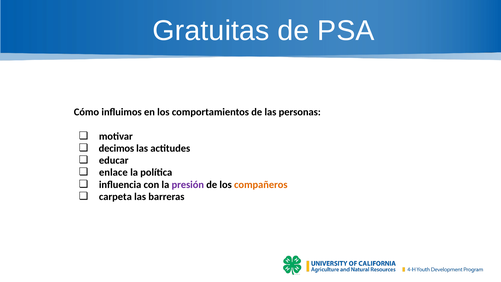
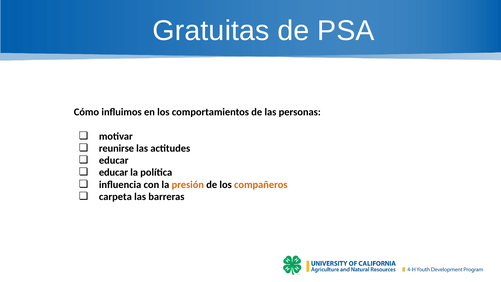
decimos: decimos -> reunirse
enlace at (113, 172): enlace -> educar
presión colour: purple -> orange
